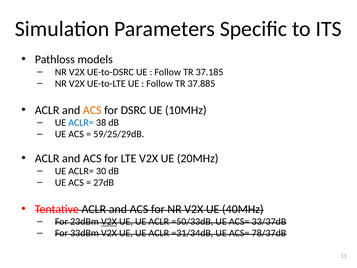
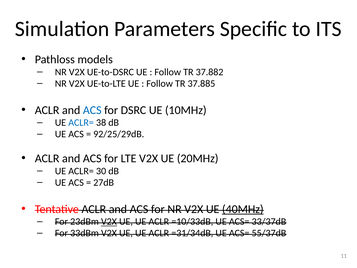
37.185: 37.185 -> 37.882
ACS at (92, 110) colour: orange -> blue
59/25/29dB: 59/25/29dB -> 92/25/29dB
40MHz underline: none -> present
=50/33dB: =50/33dB -> =10/33dB
78/37dB: 78/37dB -> 55/37dB
